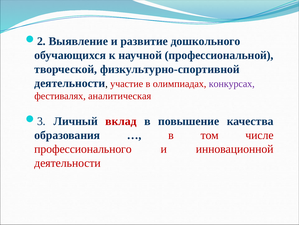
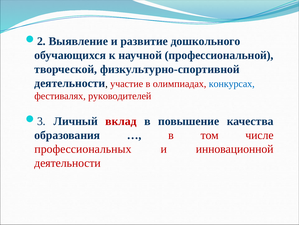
конкурсах colour: purple -> blue
аналитическая: аналитическая -> руководителей
профессионального: профессионального -> профессиональных
